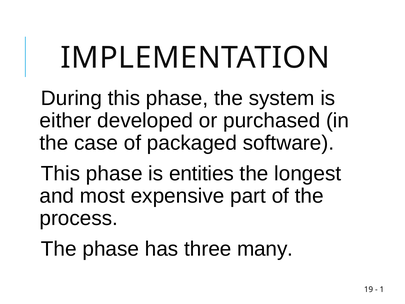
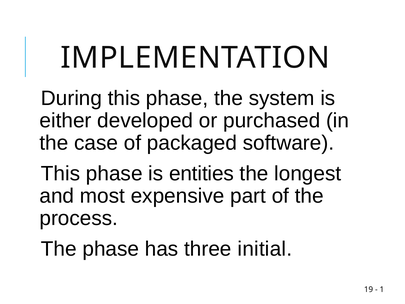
many: many -> initial
